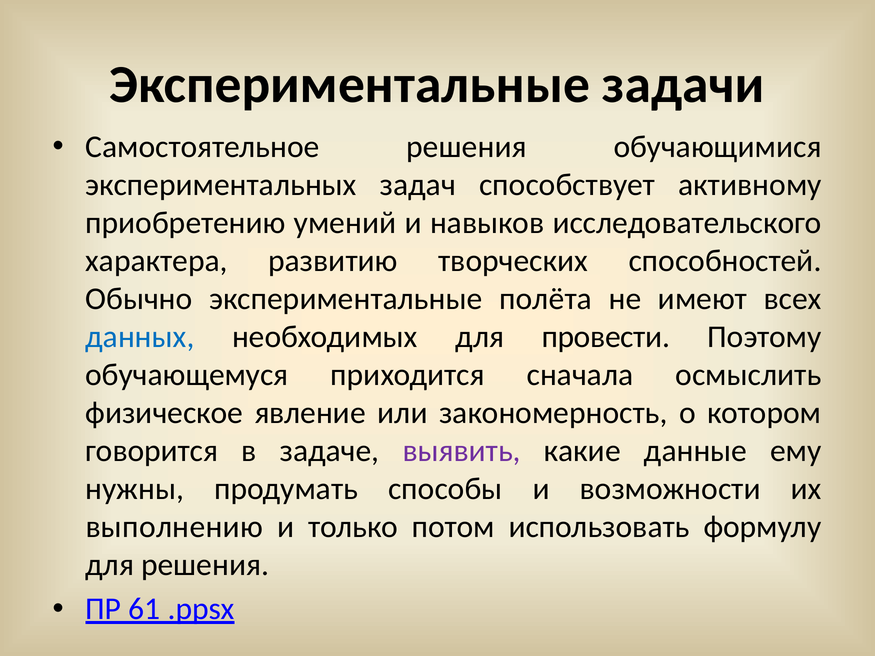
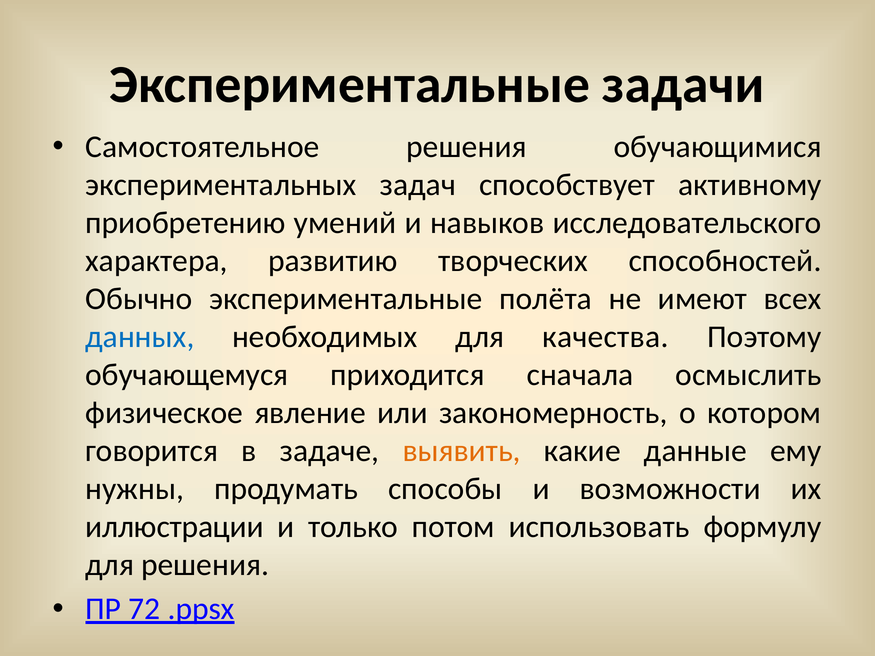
провести: провести -> качества
выявить colour: purple -> orange
выполнению: выполнению -> иллюстрации
61: 61 -> 72
